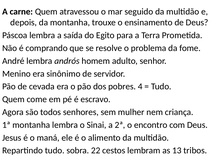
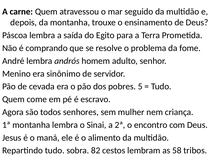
4: 4 -> 5
22: 22 -> 82
13: 13 -> 58
